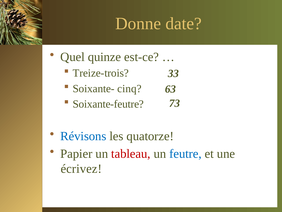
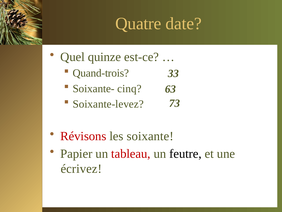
Donne: Donne -> Quatre
Treize-trois: Treize-trois -> Quand-trois
Soixante-feutre: Soixante-feutre -> Soixante-levez
Révisons colour: blue -> red
quatorze: quatorze -> soixante
feutre colour: blue -> black
